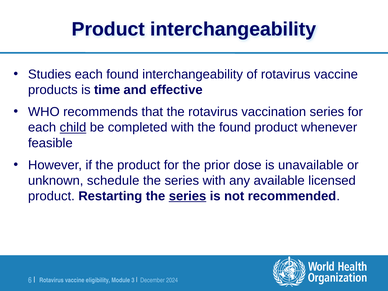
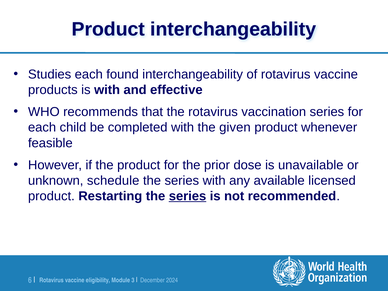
is time: time -> with
child underline: present -> none
the found: found -> given
